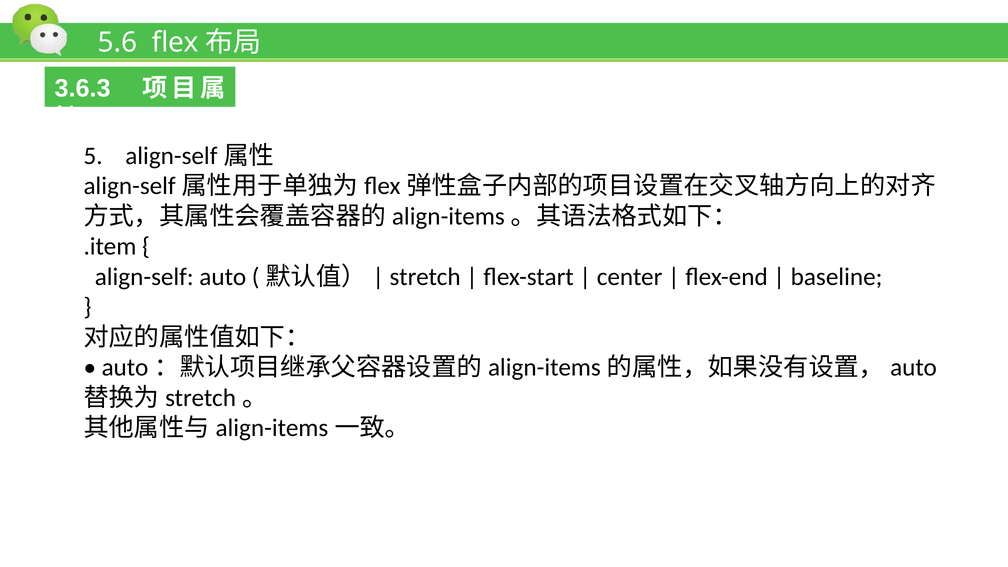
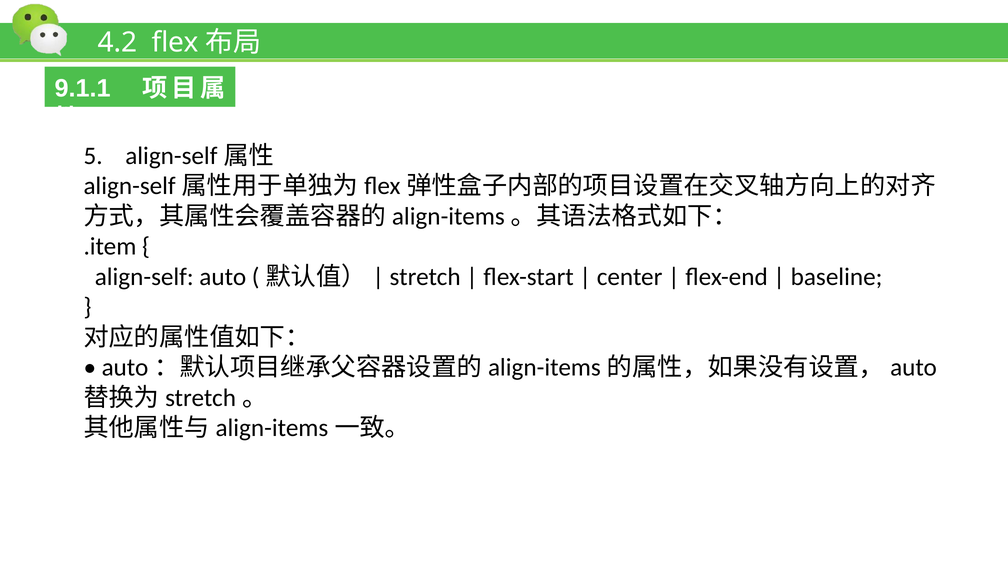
5.6: 5.6 -> 4.2
3.6.3: 3.6.3 -> 9.1.1
